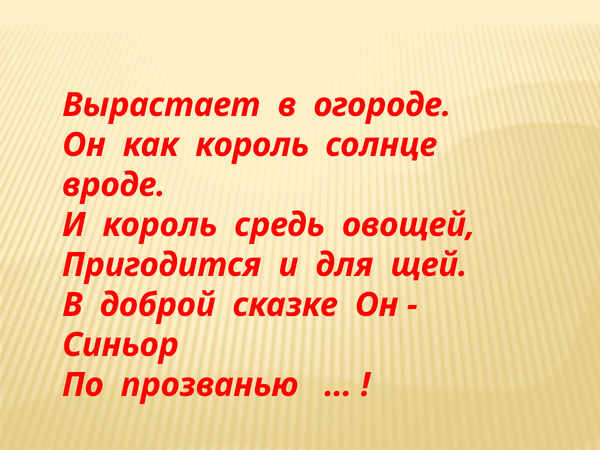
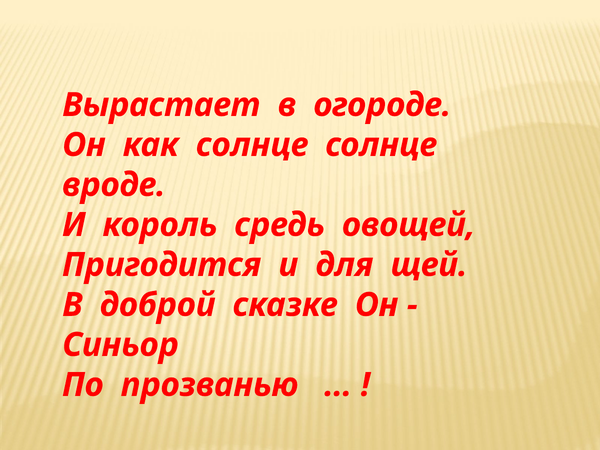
как король: король -> солнце
